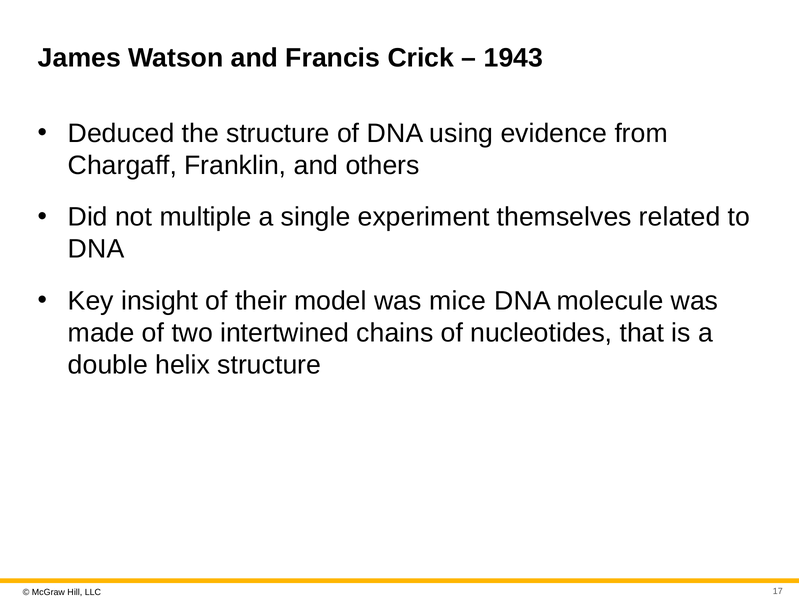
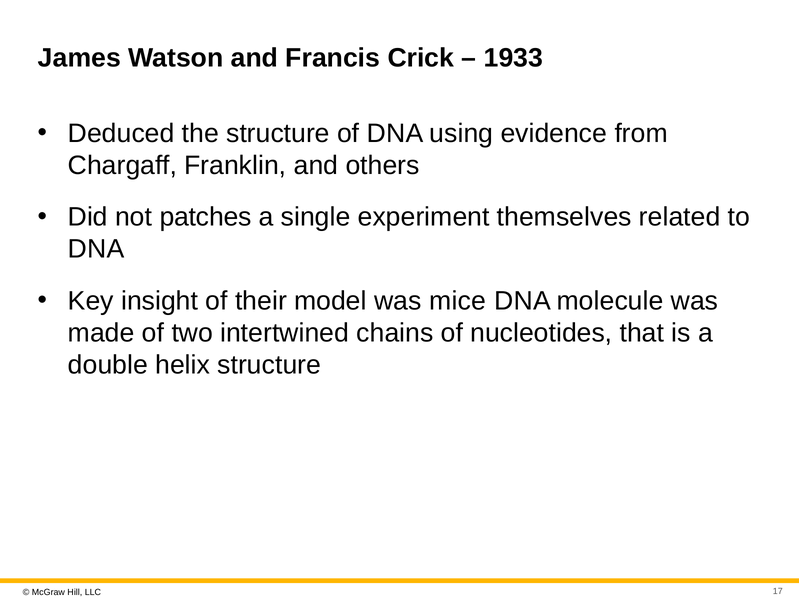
1943: 1943 -> 1933
multiple: multiple -> patches
